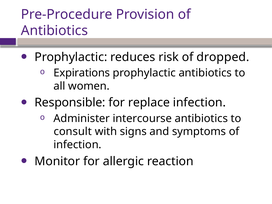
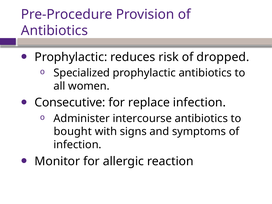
Expirations: Expirations -> Specialized
Responsible: Responsible -> Consecutive
consult: consult -> bought
